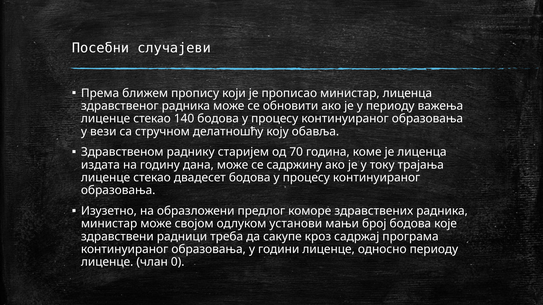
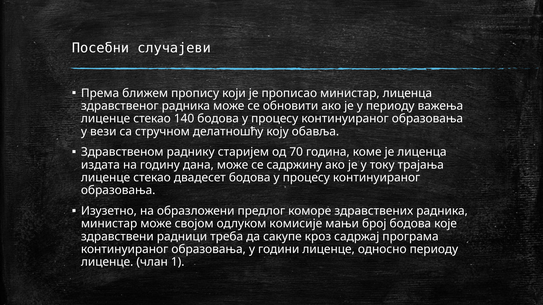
установи: установи -> комисије
0: 0 -> 1
